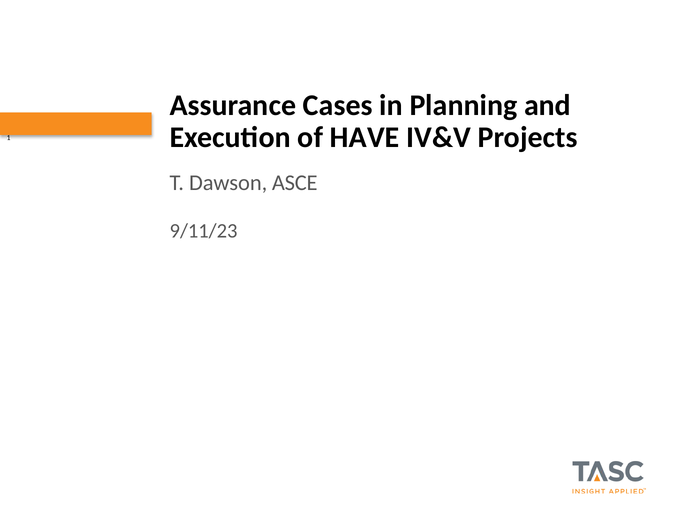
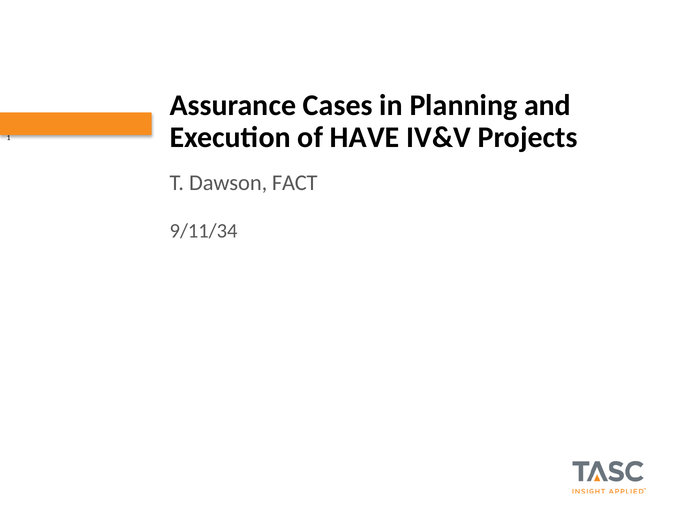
ASCE: ASCE -> FACT
9/11/23: 9/11/23 -> 9/11/34
